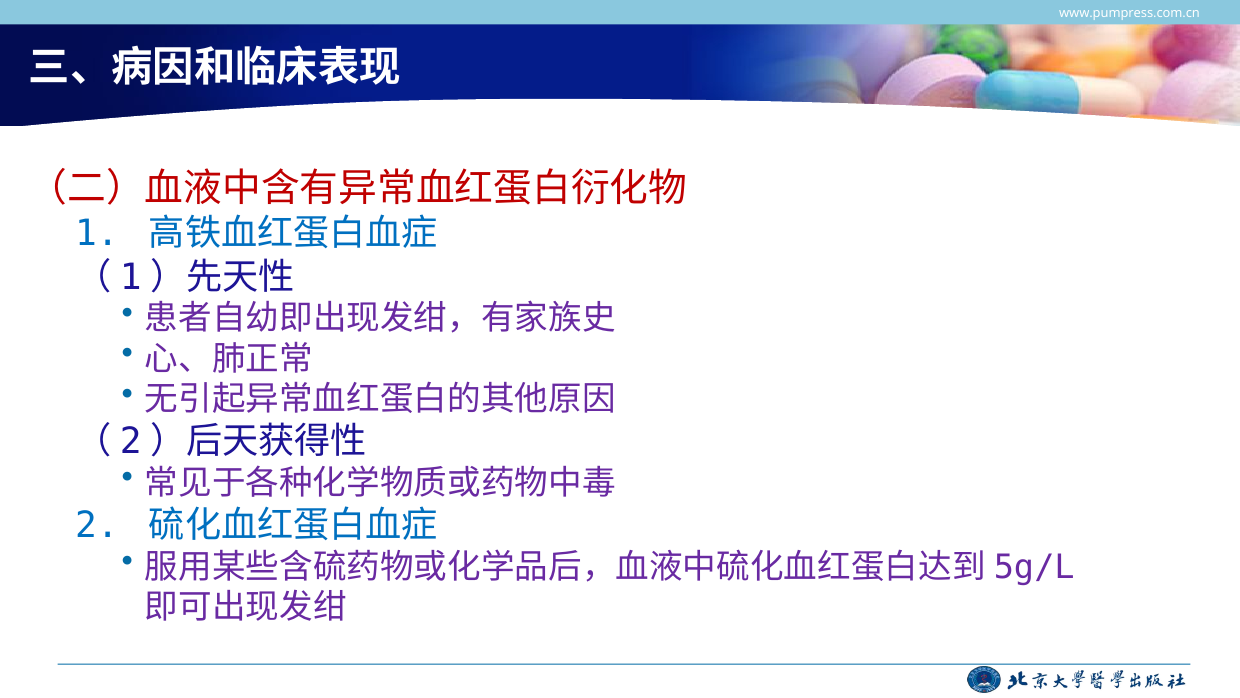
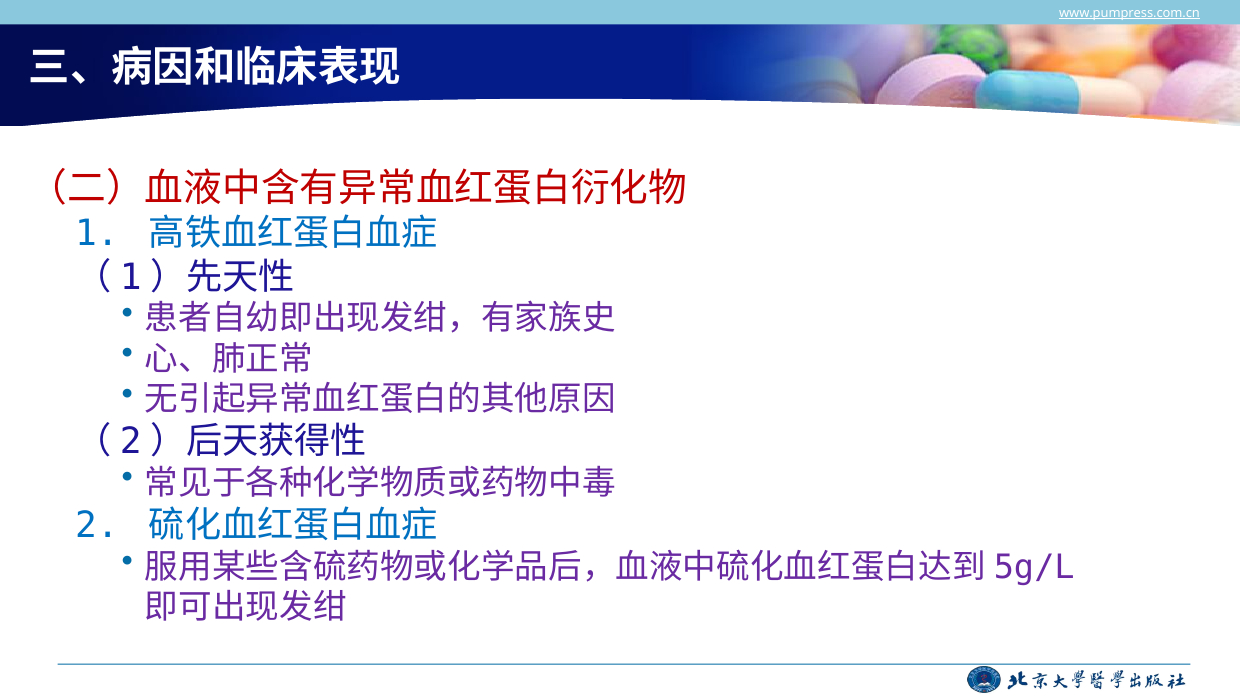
www.pumpress.com.cn underline: none -> present
